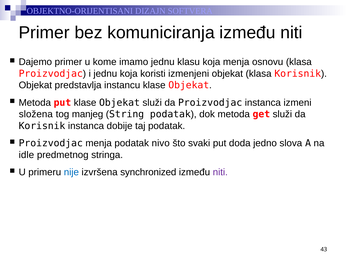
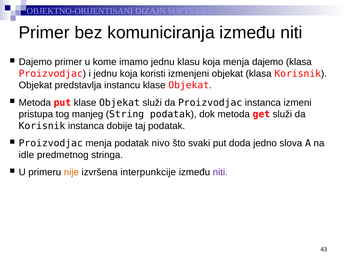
menja osnovu: osnovu -> dajemo
složena: složena -> pristupa
nije colour: blue -> orange
synchronized: synchronized -> interpunkcije
